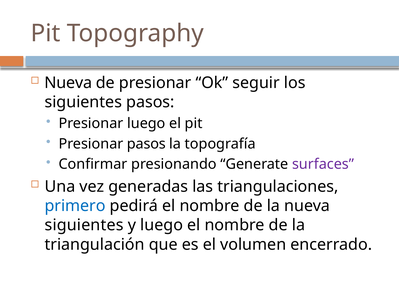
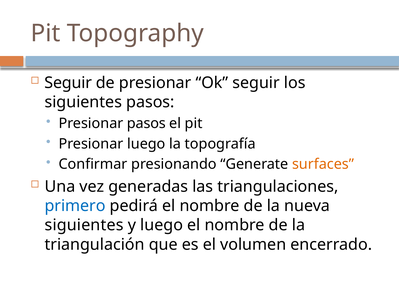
Nueva at (68, 83): Nueva -> Seguir
Presionar luego: luego -> pasos
Presionar pasos: pasos -> luego
surfaces colour: purple -> orange
